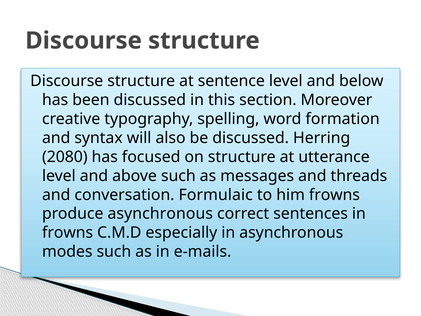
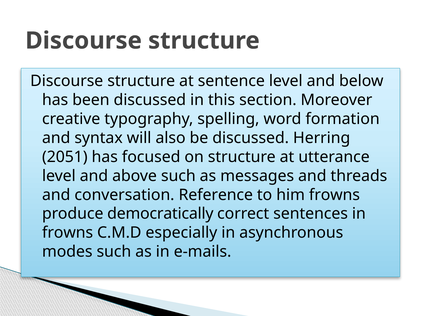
2080: 2080 -> 2051
Formulaic: Formulaic -> Reference
produce asynchronous: asynchronous -> democratically
